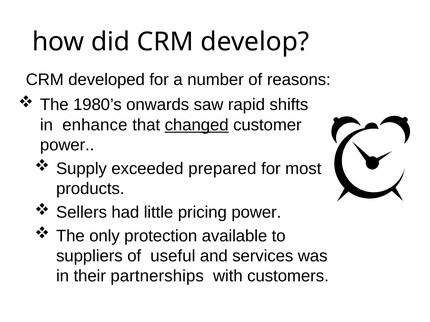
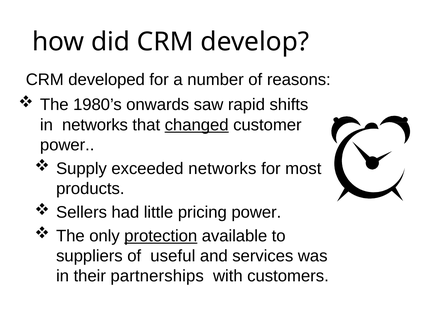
in enhance: enhance -> networks
exceeded prepared: prepared -> networks
protection underline: none -> present
